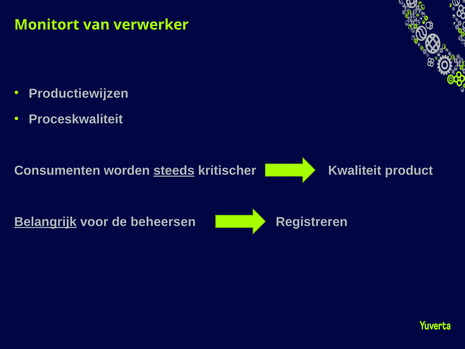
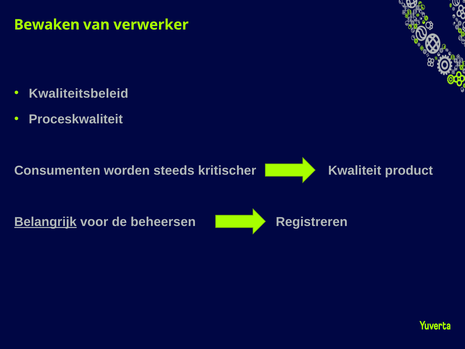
Monitort: Monitort -> Bewaken
Productiewijzen: Productiewijzen -> Kwaliteitsbeleid
steeds underline: present -> none
